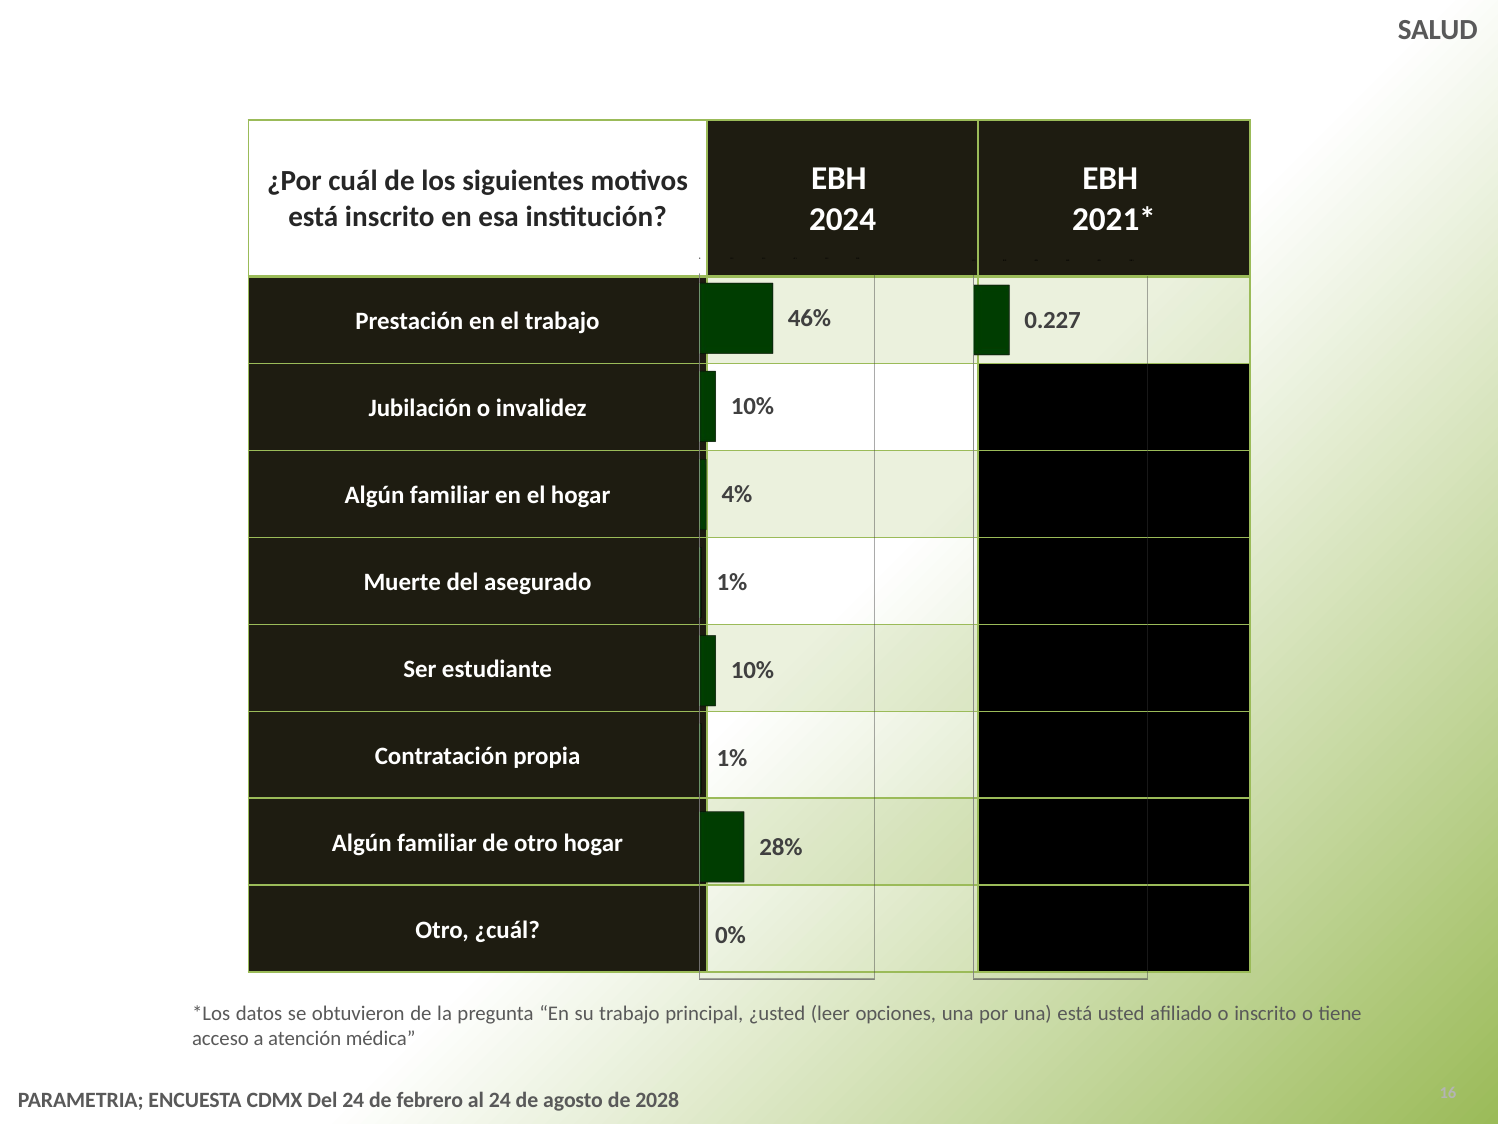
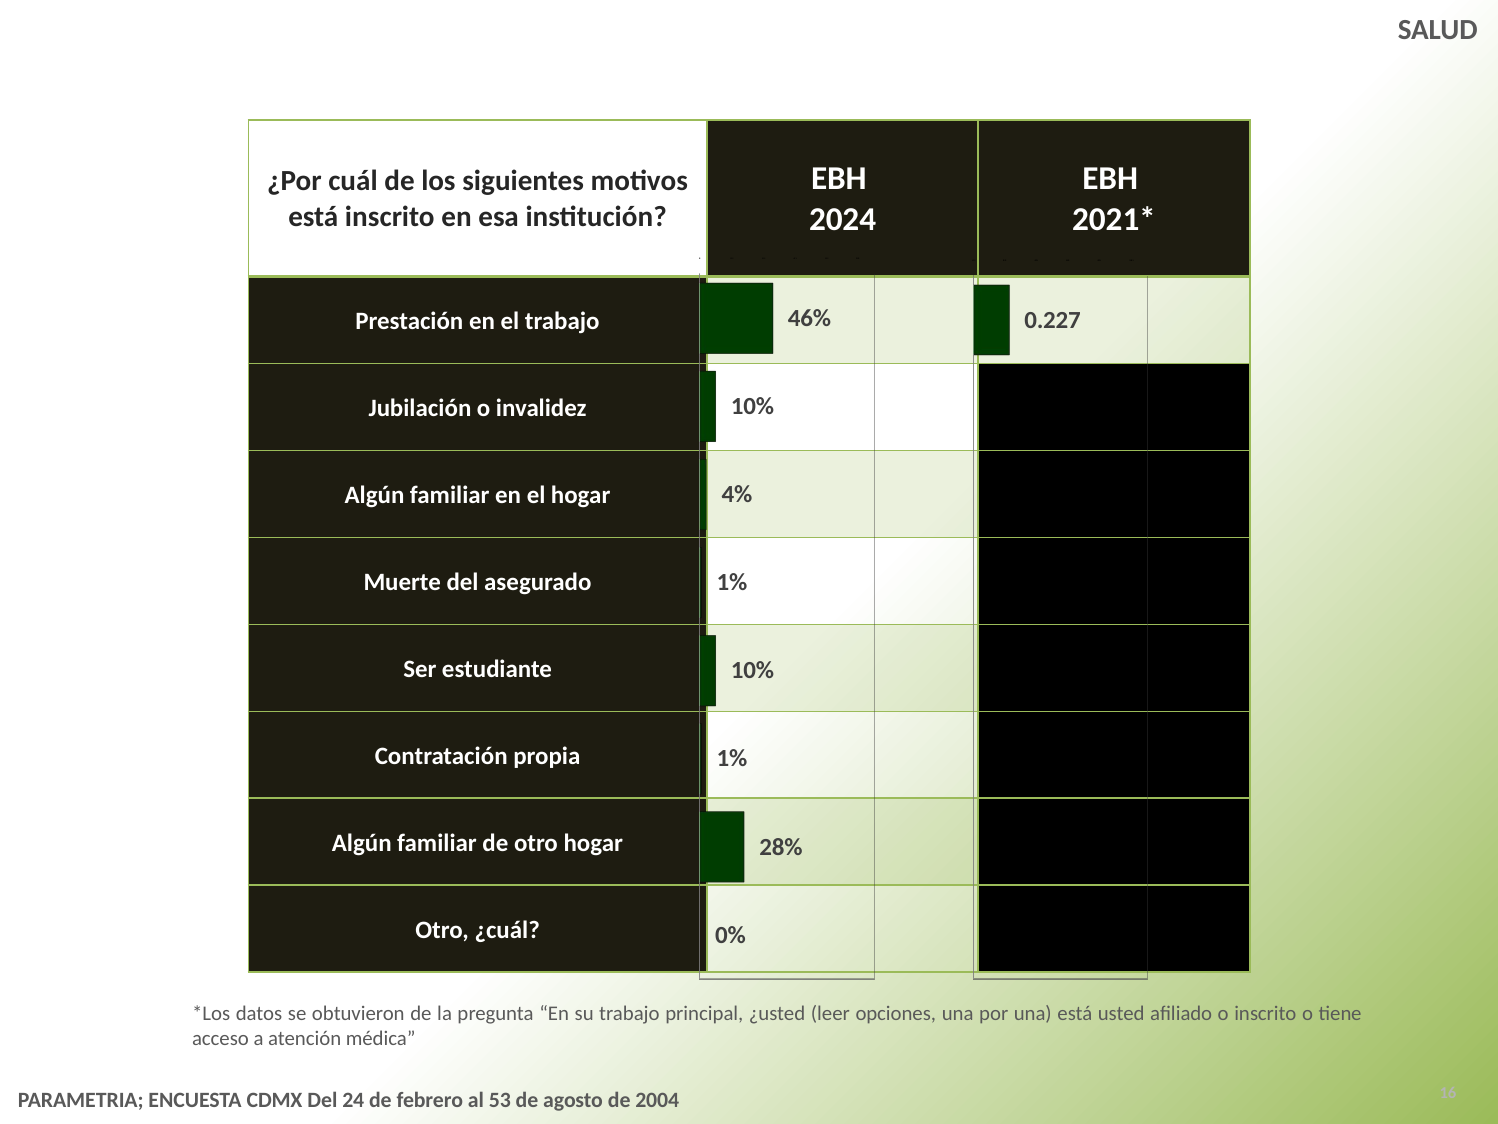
al 24: 24 -> 53
2028: 2028 -> 2004
